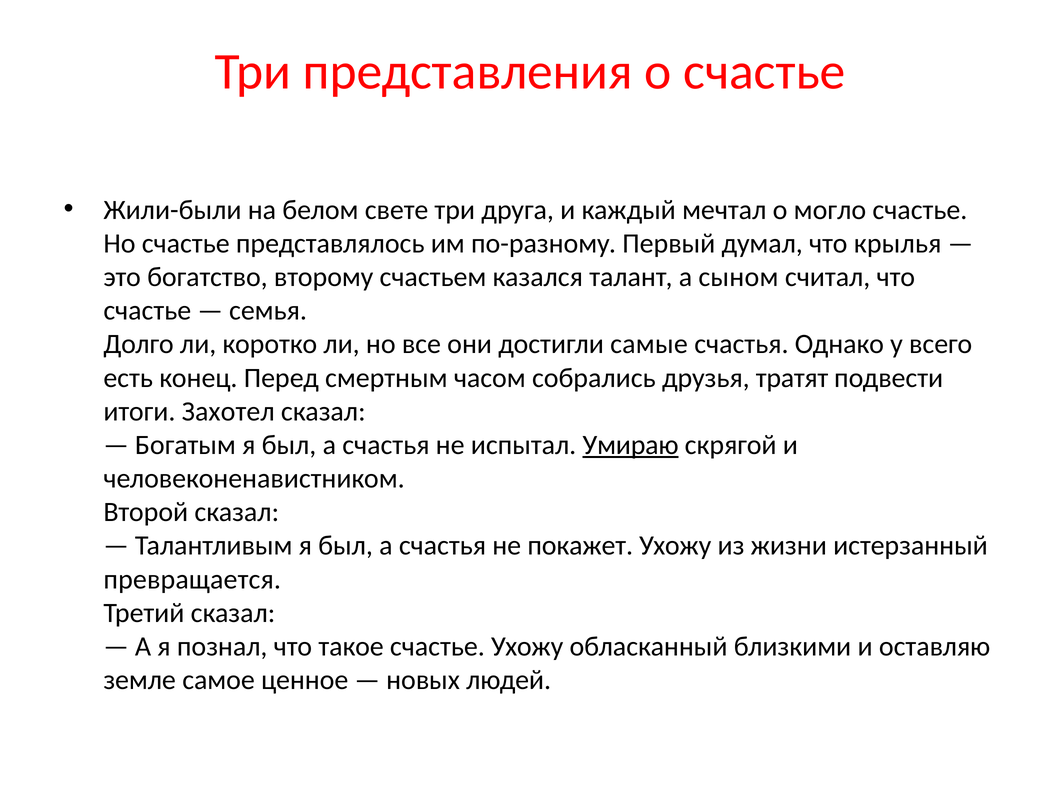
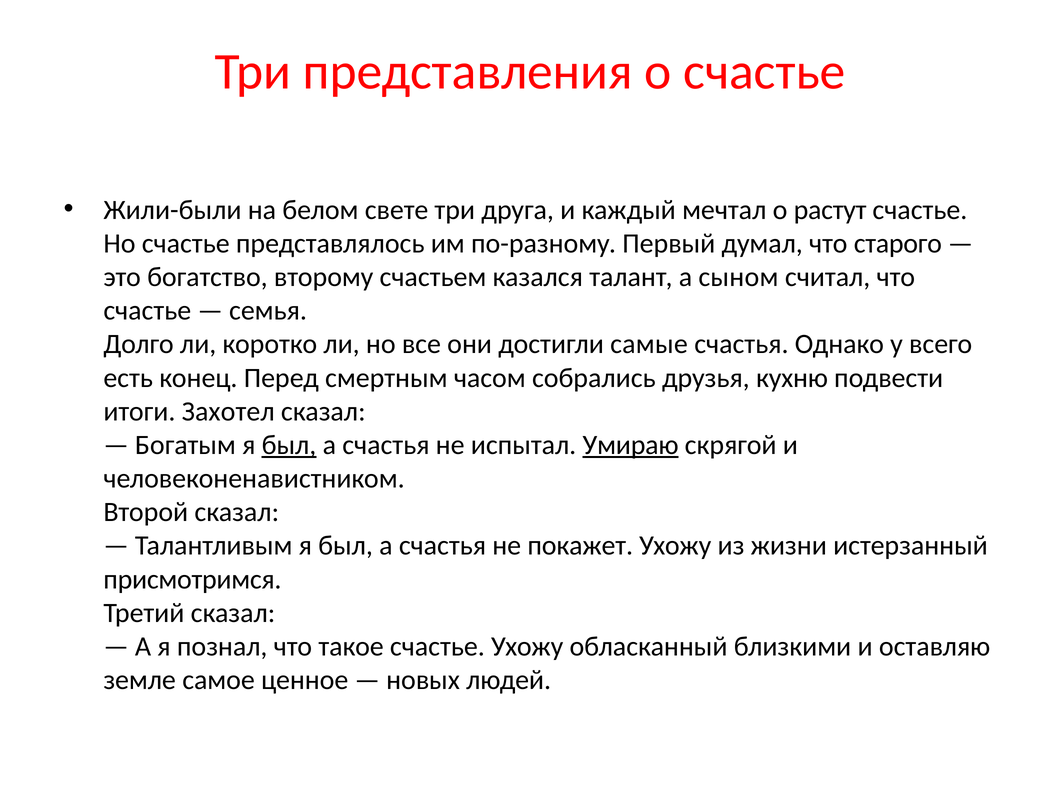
могло: могло -> растут
крылья: крылья -> старого
тратят: тратят -> кухню
был at (289, 445) underline: none -> present
превращается: превращается -> присмотримся
